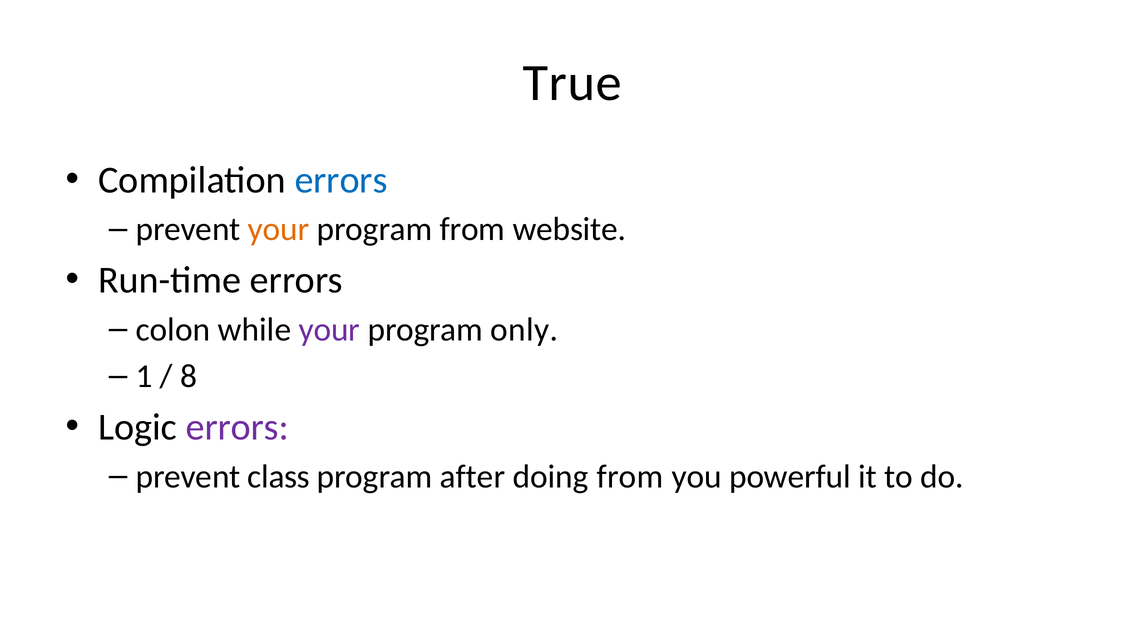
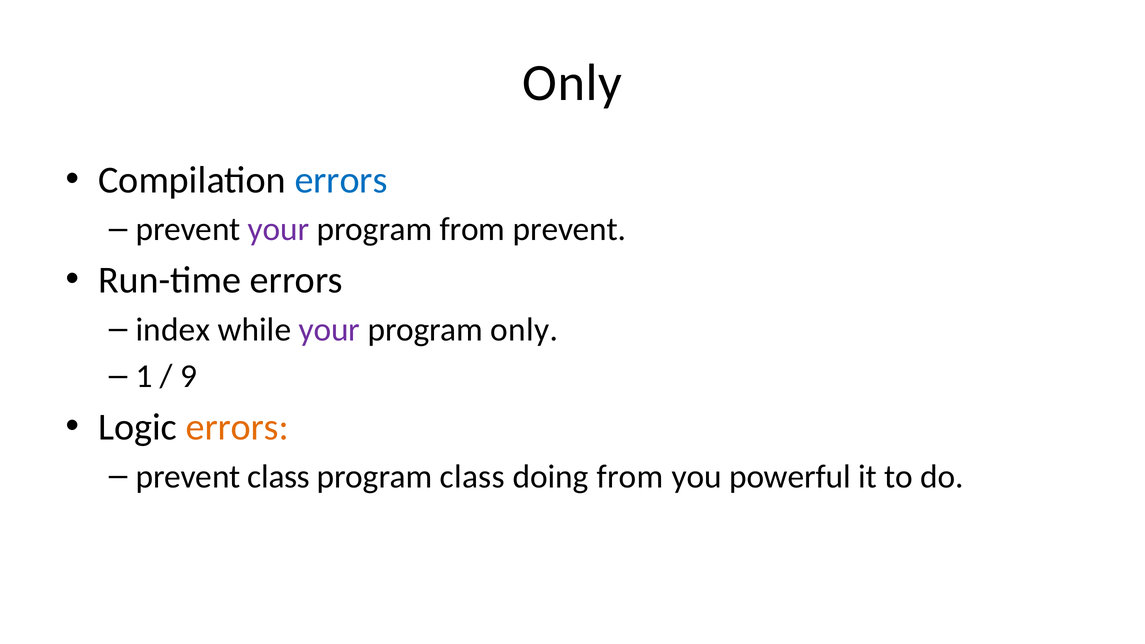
True at (572, 83): True -> Only
your at (279, 229) colour: orange -> purple
from website: website -> prevent
colon: colon -> index
8: 8 -> 9
errors at (237, 427) colour: purple -> orange
program after: after -> class
